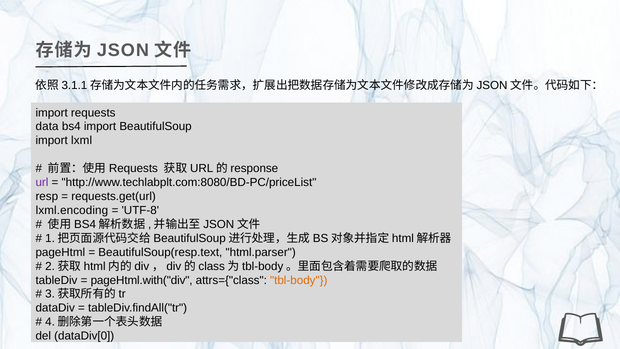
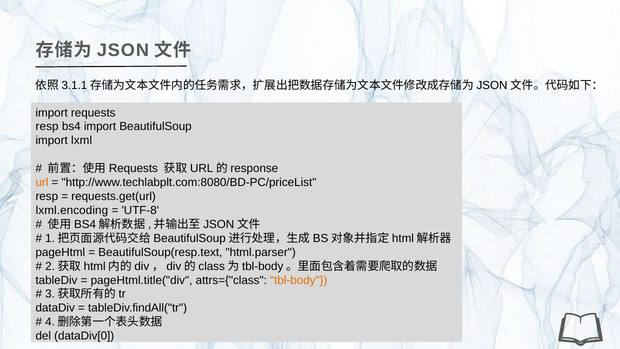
data at (47, 127): data -> resp
url colour: purple -> orange
pageHtml.with("div: pageHtml.with("div -> pageHtml.title("div
